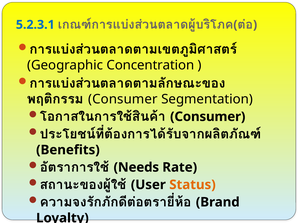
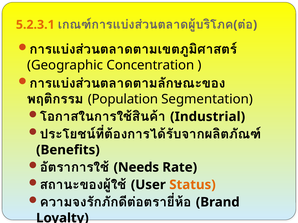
5.2.3.1 colour: blue -> orange
Consumer at (123, 99): Consumer -> Population
Consumer at (208, 117): Consumer -> Industrial
